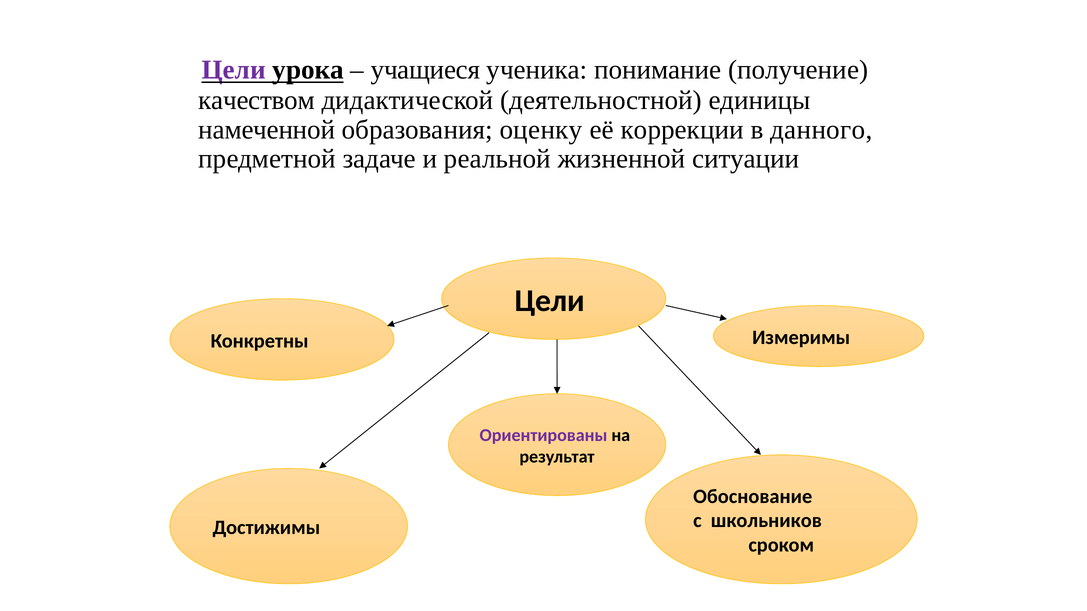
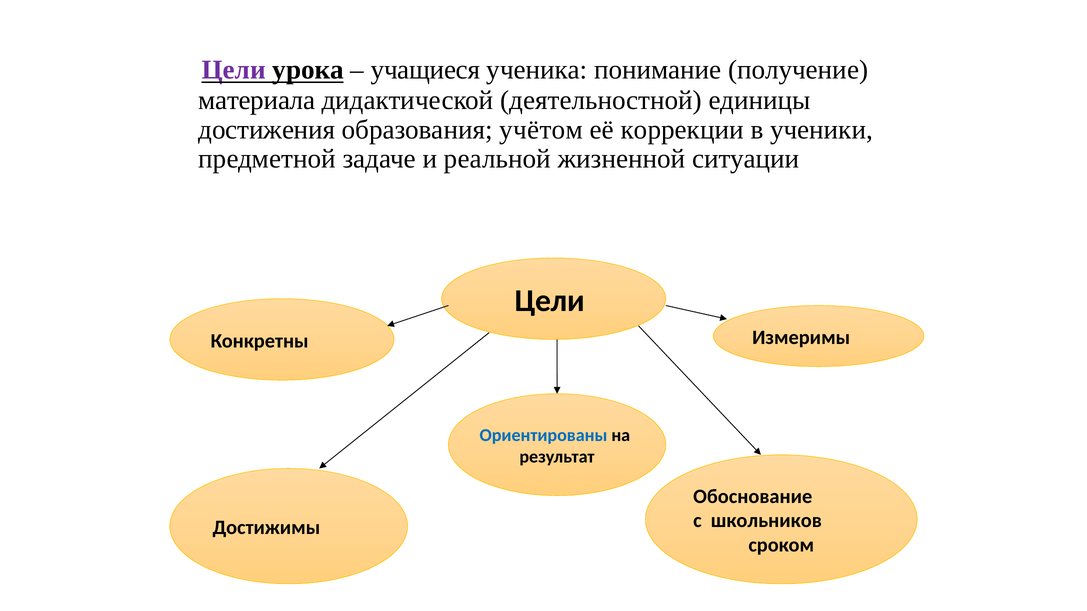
качеством: качеством -> материала
намеченной: намеченной -> достижения
оценку: оценку -> учётом
данного: данного -> ученики
Ориентированы colour: purple -> blue
